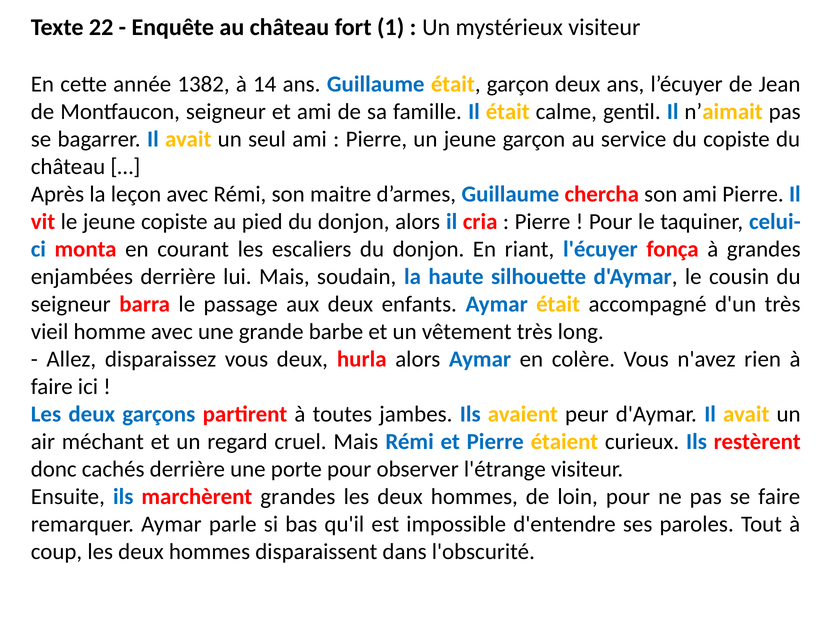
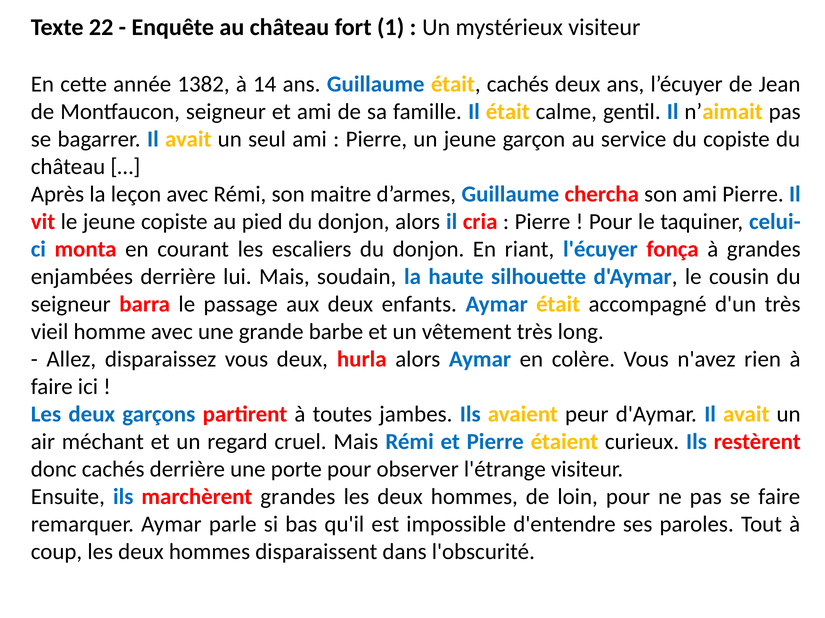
était garçon: garçon -> cachés
